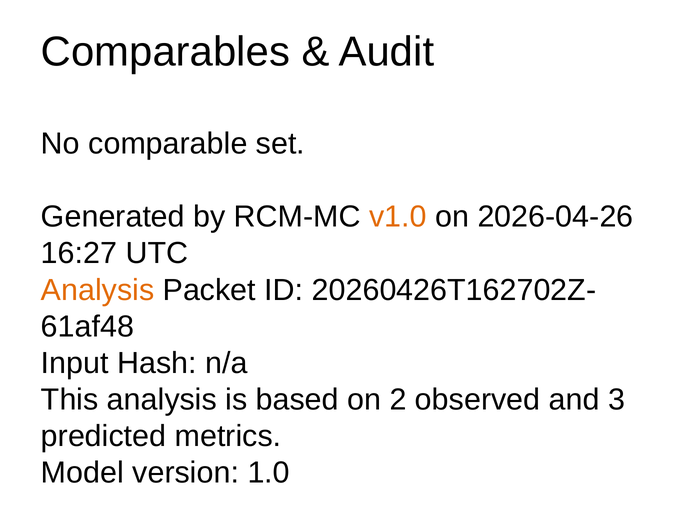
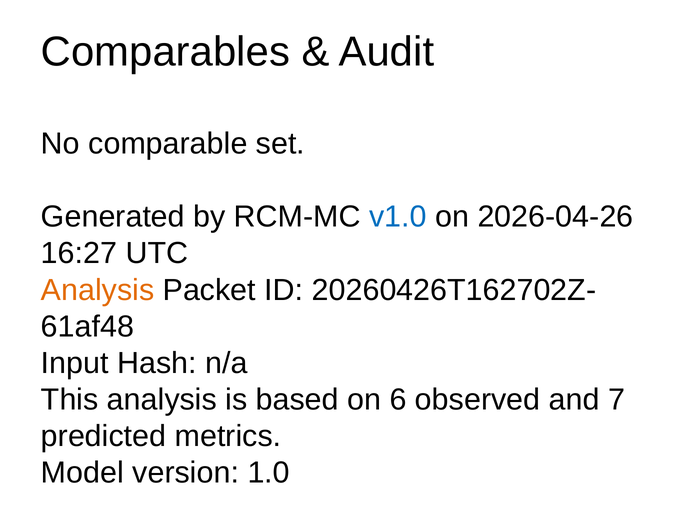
v1.0 colour: orange -> blue
2: 2 -> 6
3: 3 -> 7
